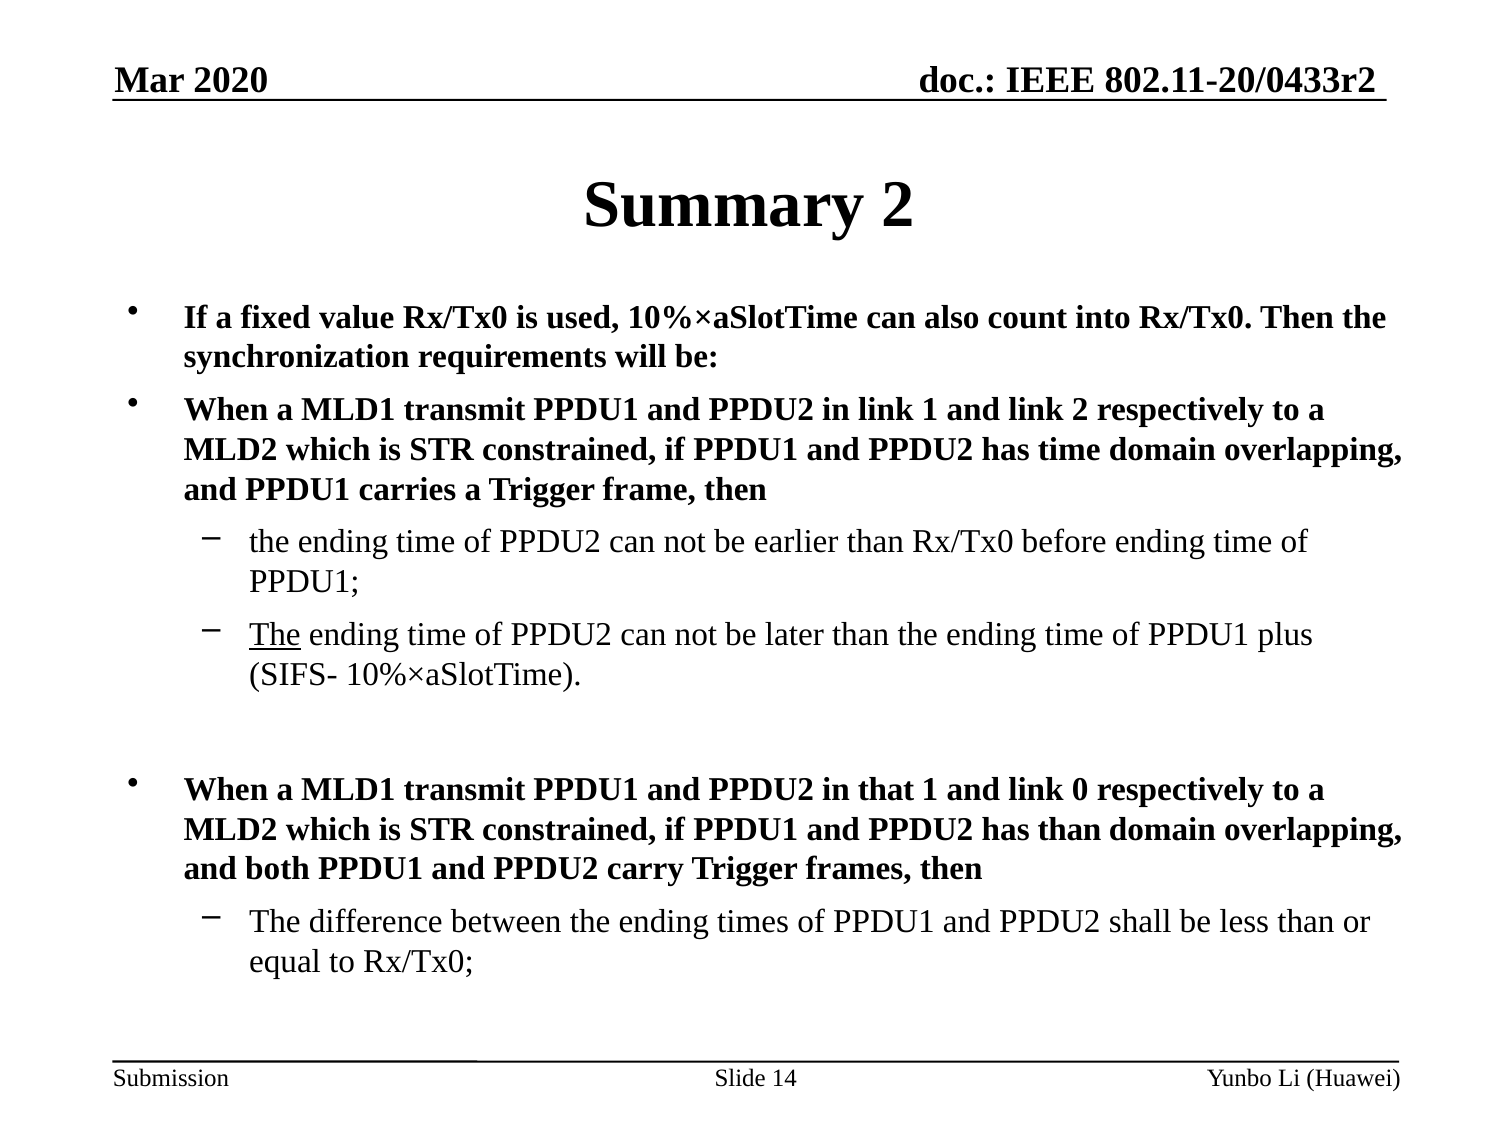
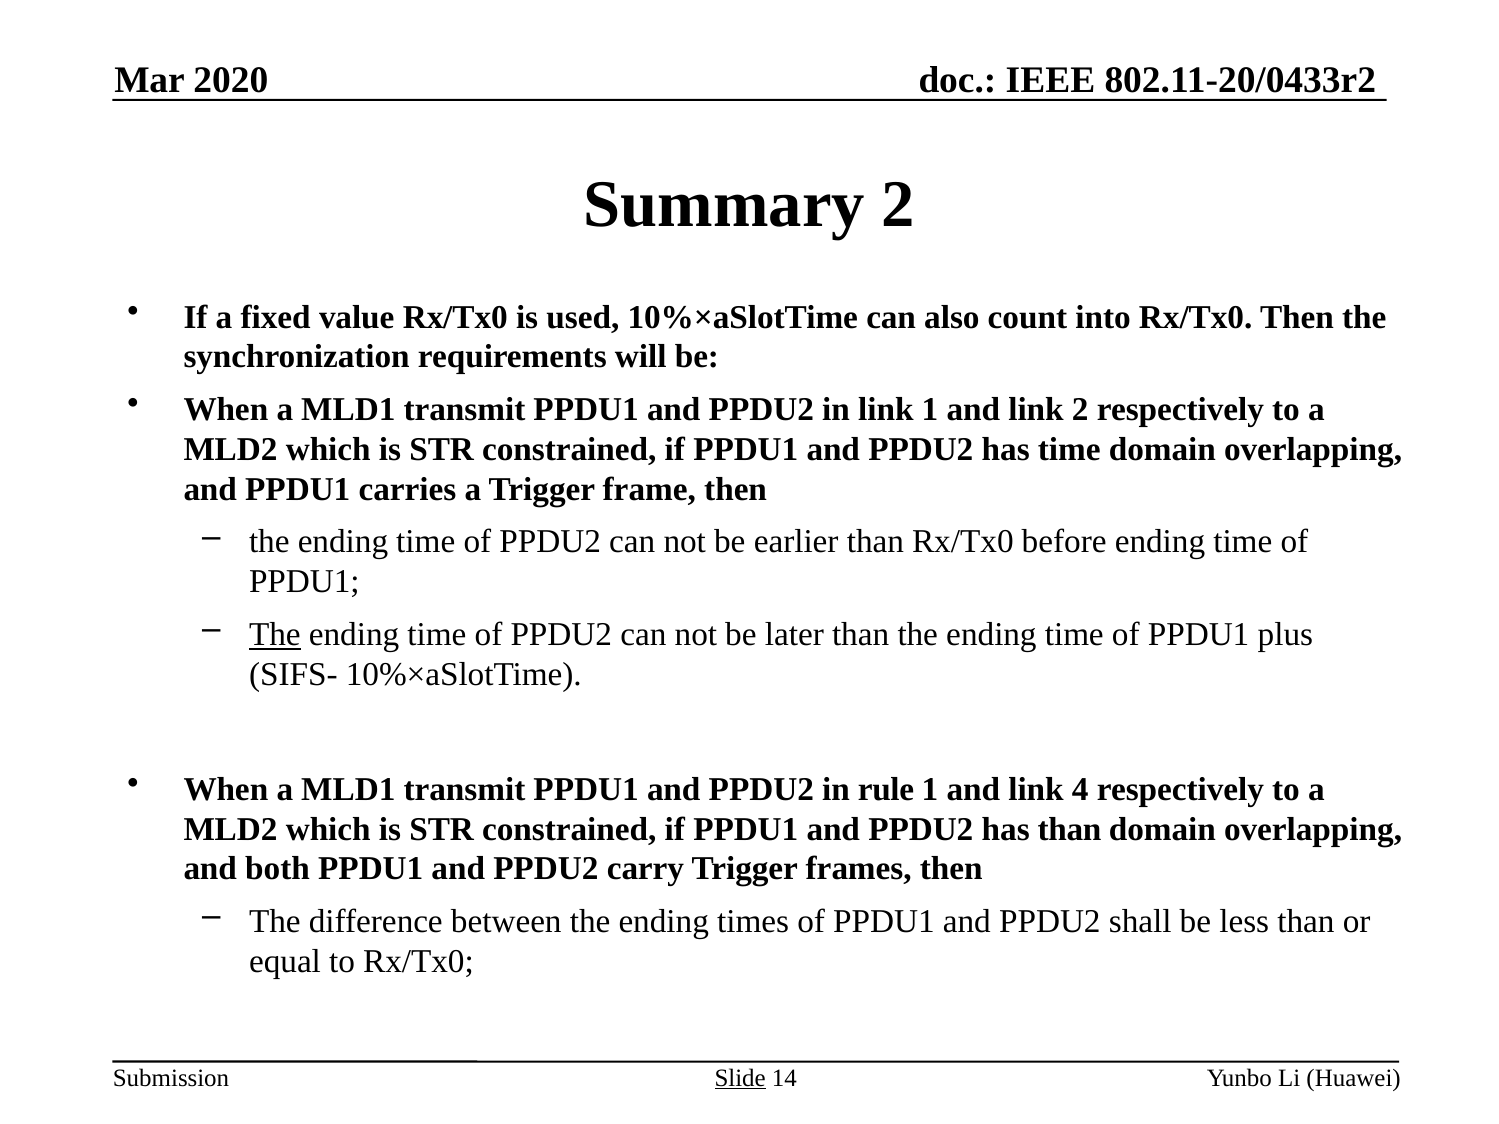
that: that -> rule
0: 0 -> 4
Slide underline: none -> present
